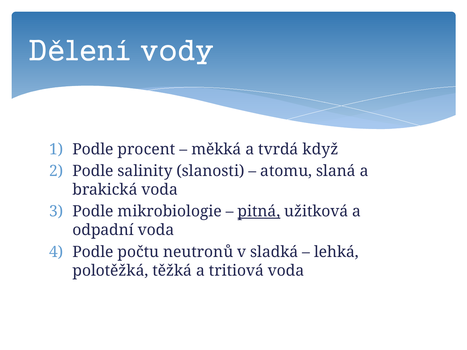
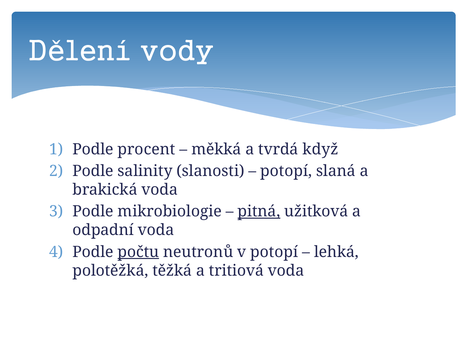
atomu at (286, 171): atomu -> potopí
počtu underline: none -> present
v sladká: sladká -> potopí
